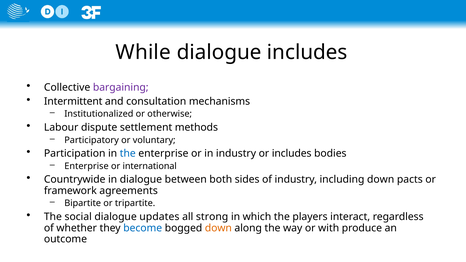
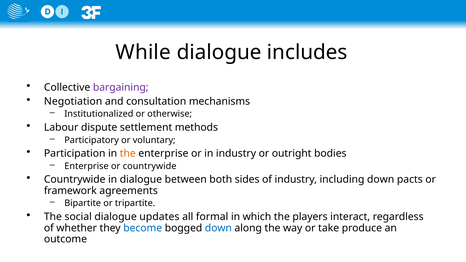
Intermittent: Intermittent -> Negotiation
the at (128, 154) colour: blue -> orange
or includes: includes -> outright
or international: international -> countrywide
strong: strong -> formal
down at (218, 228) colour: orange -> blue
with: with -> take
